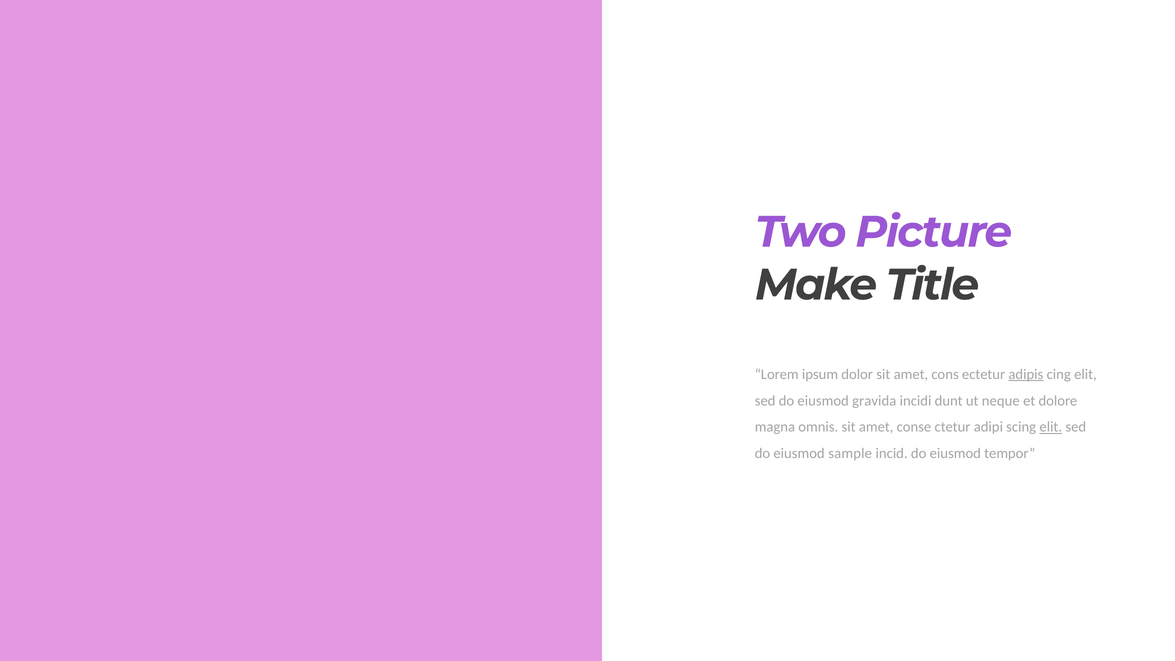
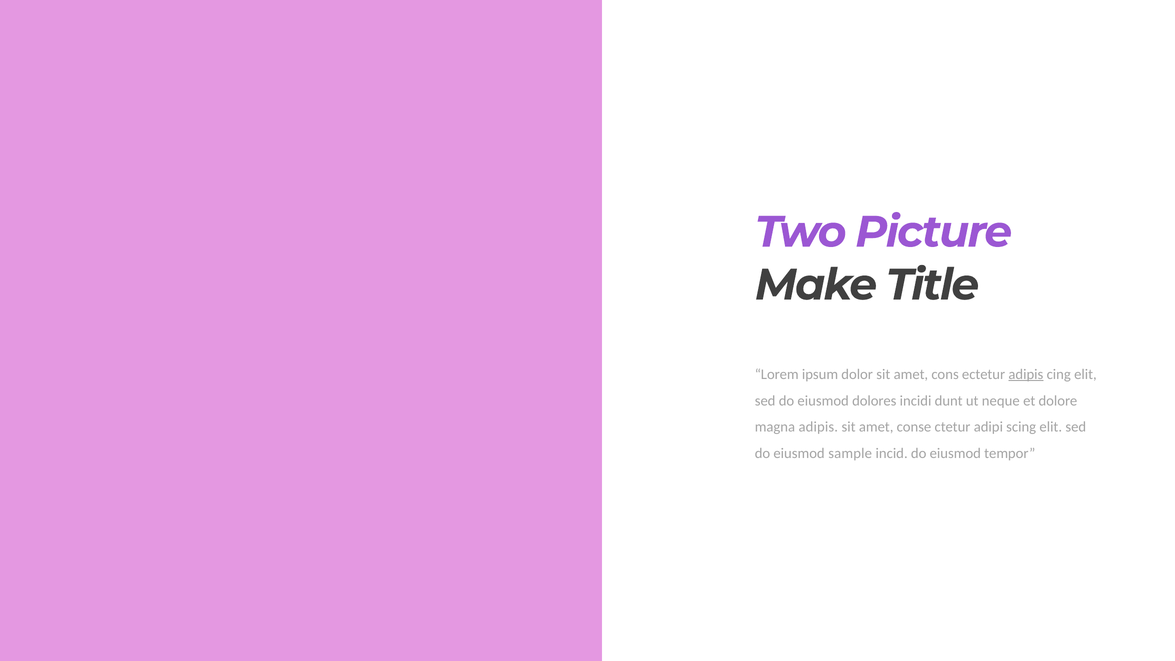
gravida: gravida -> dolores
magna omnis: omnis -> adipis
elit at (1051, 427) underline: present -> none
